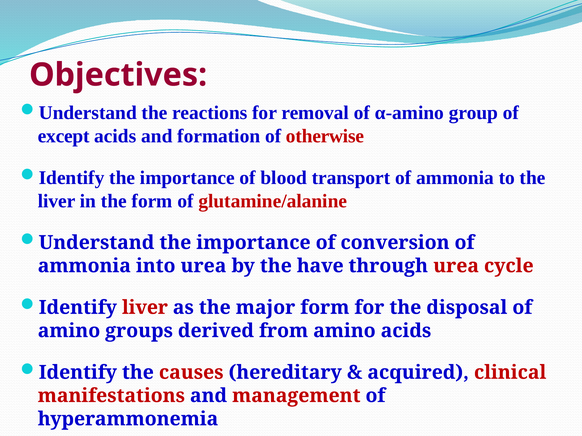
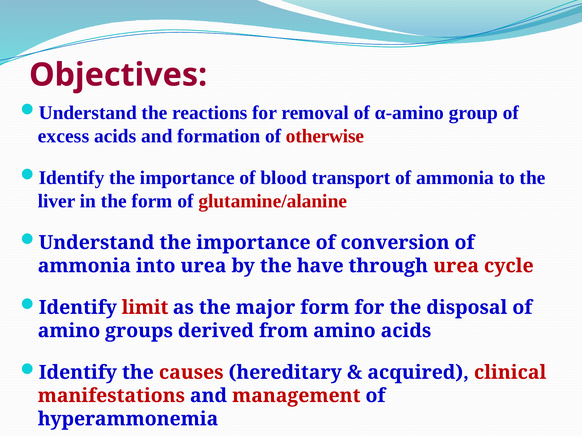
except: except -> excess
Identify liver: liver -> limit
